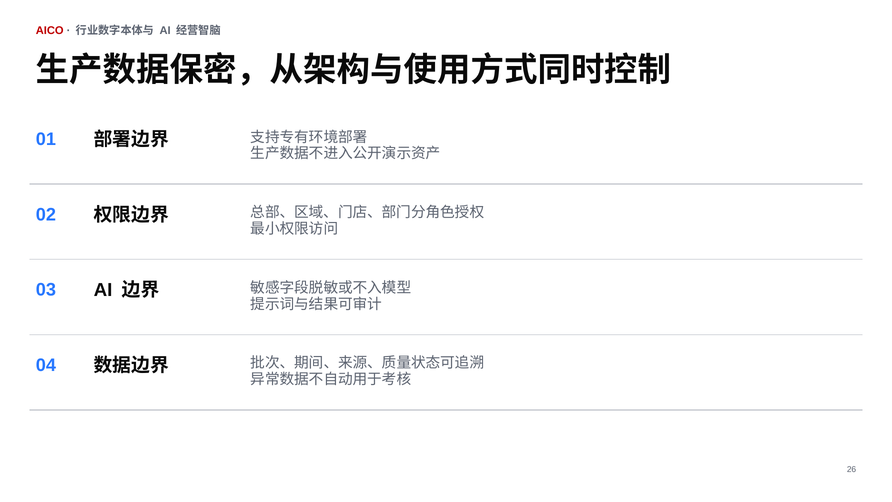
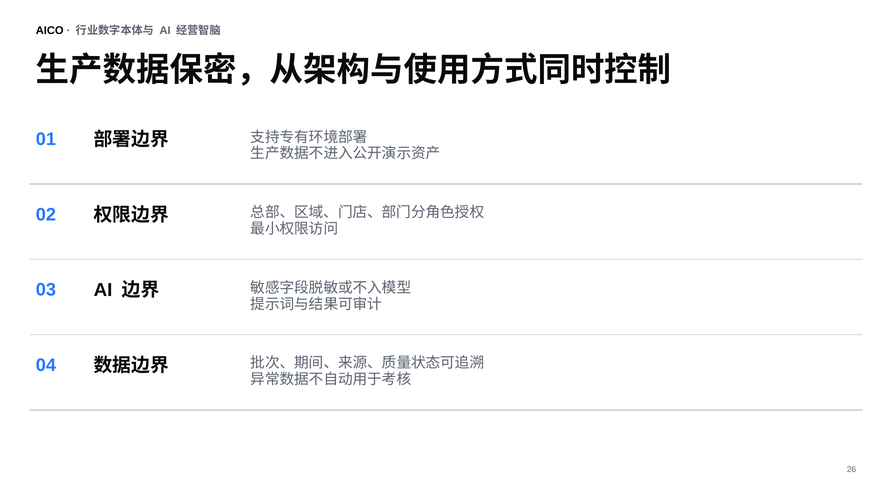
AICO colour: red -> black
